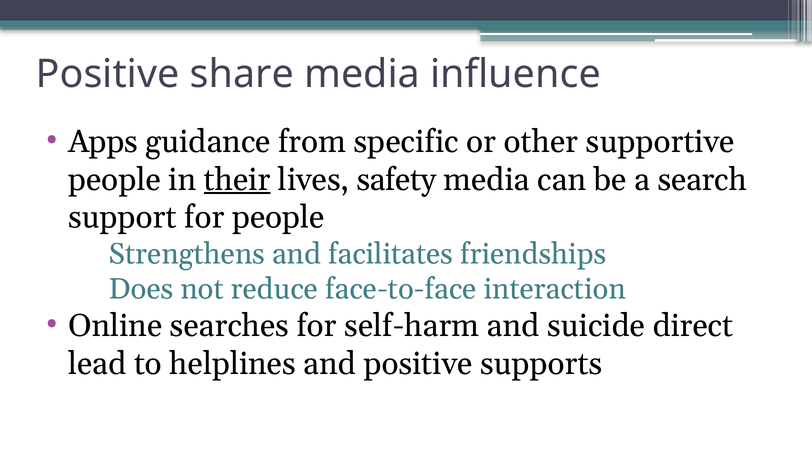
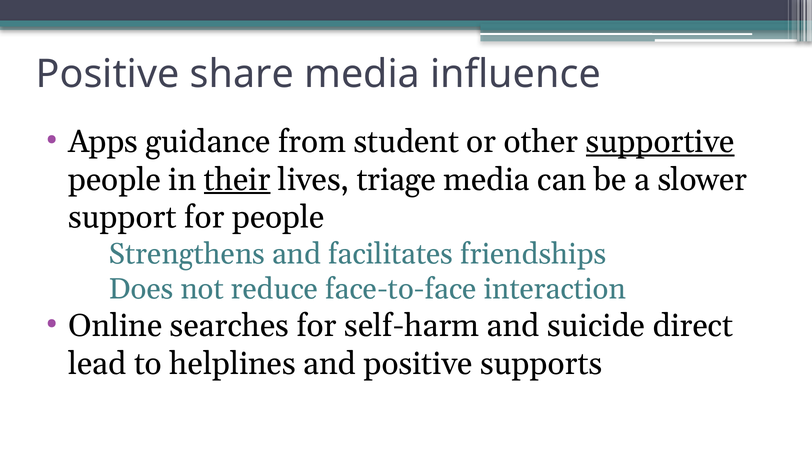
specific: specific -> student
supportive underline: none -> present
safety: safety -> triage
search: search -> slower
